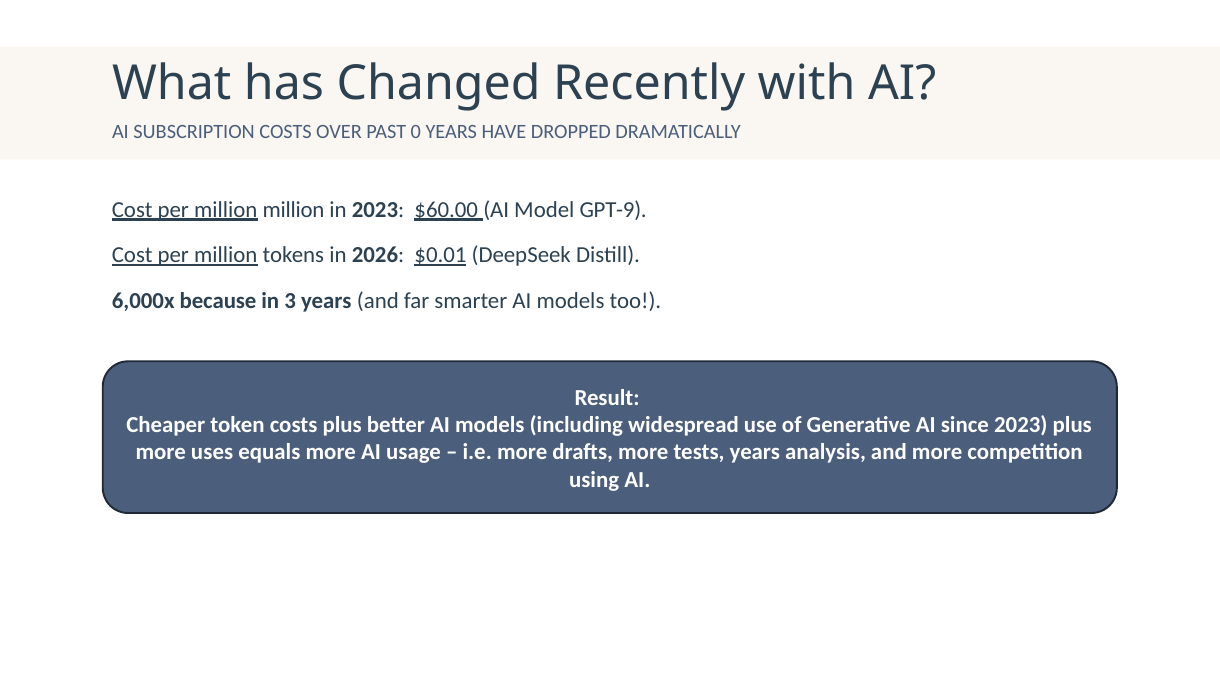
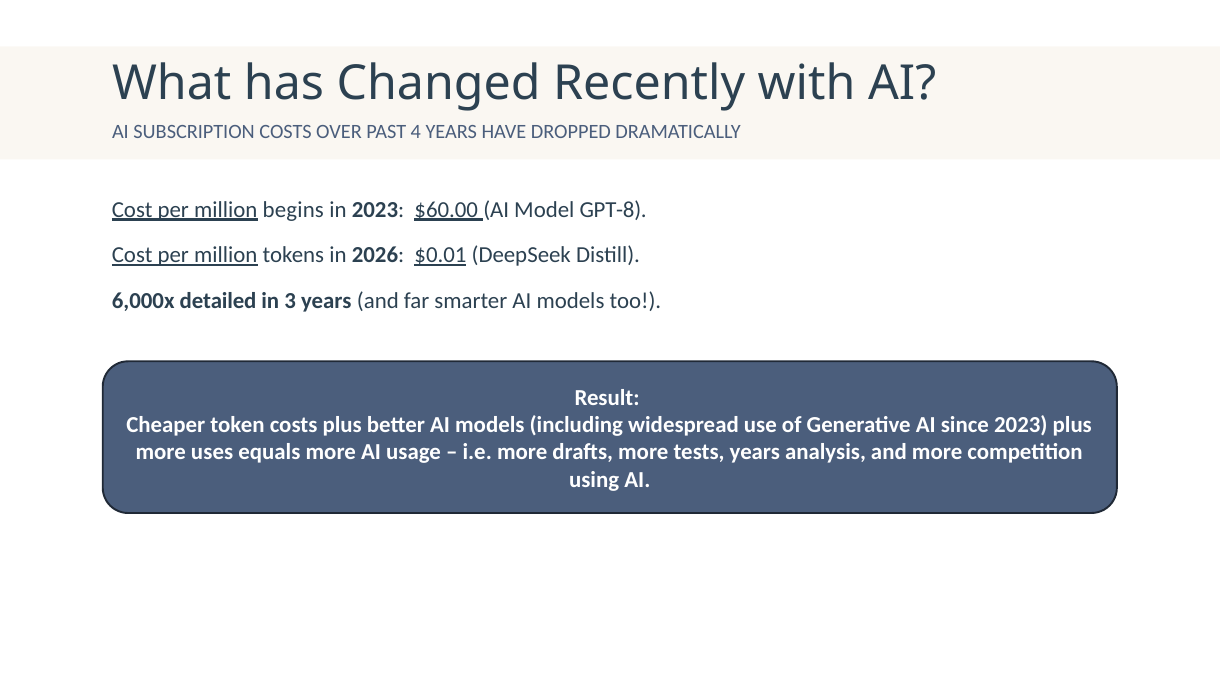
0: 0 -> 4
million million: million -> begins
GPT-9: GPT-9 -> GPT-8
because: because -> detailed
